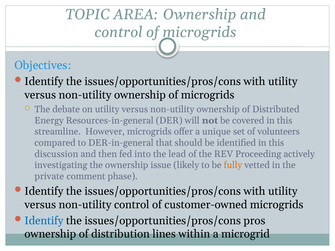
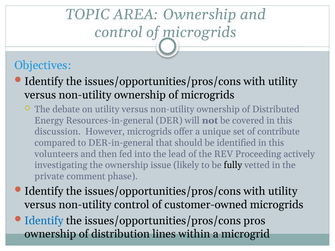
streamline: streamline -> discussion
volunteers: volunteers -> contribute
discussion: discussion -> volunteers
fully colour: orange -> black
